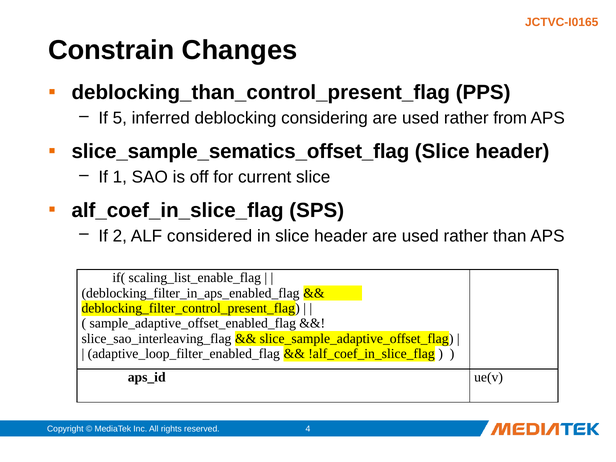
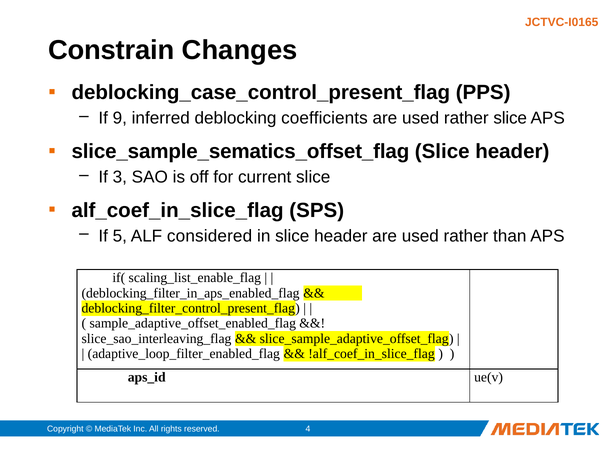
deblocking_than_control_present_flag: deblocking_than_control_present_flag -> deblocking_case_control_present_flag
5: 5 -> 9
considering: considering -> coefficients
rather from: from -> slice
1: 1 -> 3
2: 2 -> 5
